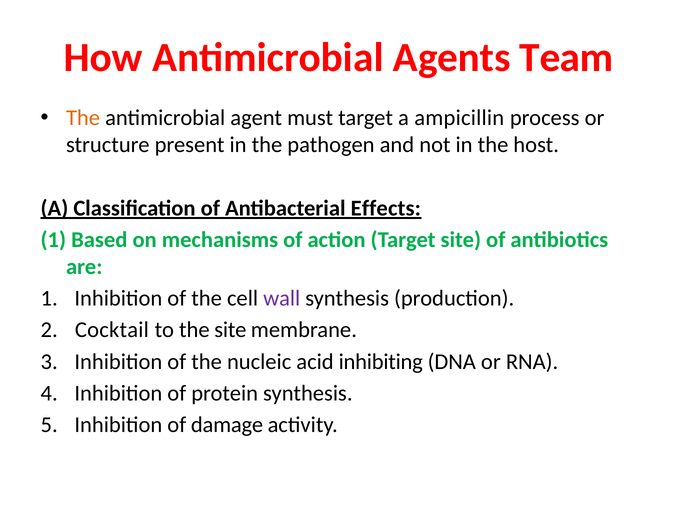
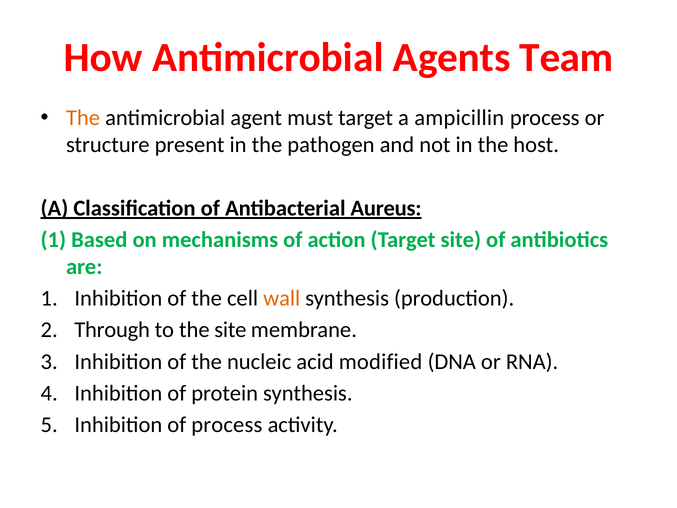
Effects: Effects -> Aureus
wall colour: purple -> orange
Cocktail: Cocktail -> Through
inhibiting: inhibiting -> modified
of damage: damage -> process
